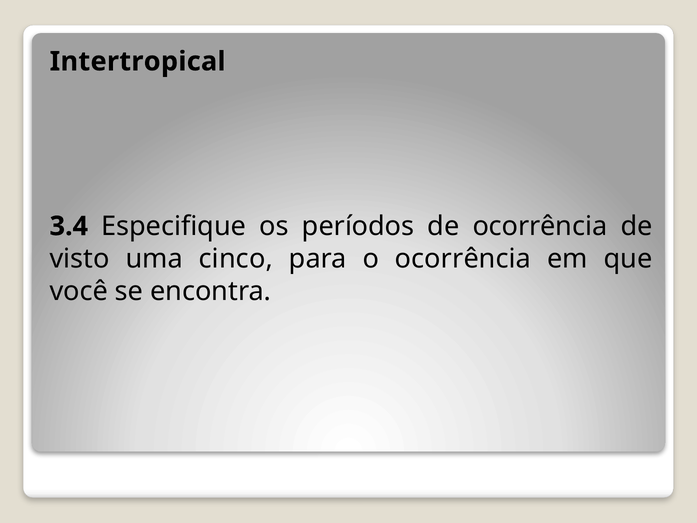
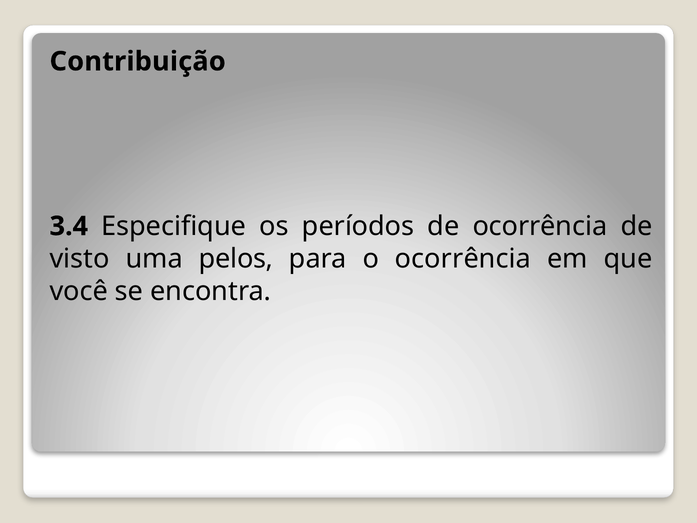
Intertropical: Intertropical -> Contribuição
cinco: cinco -> pelos
